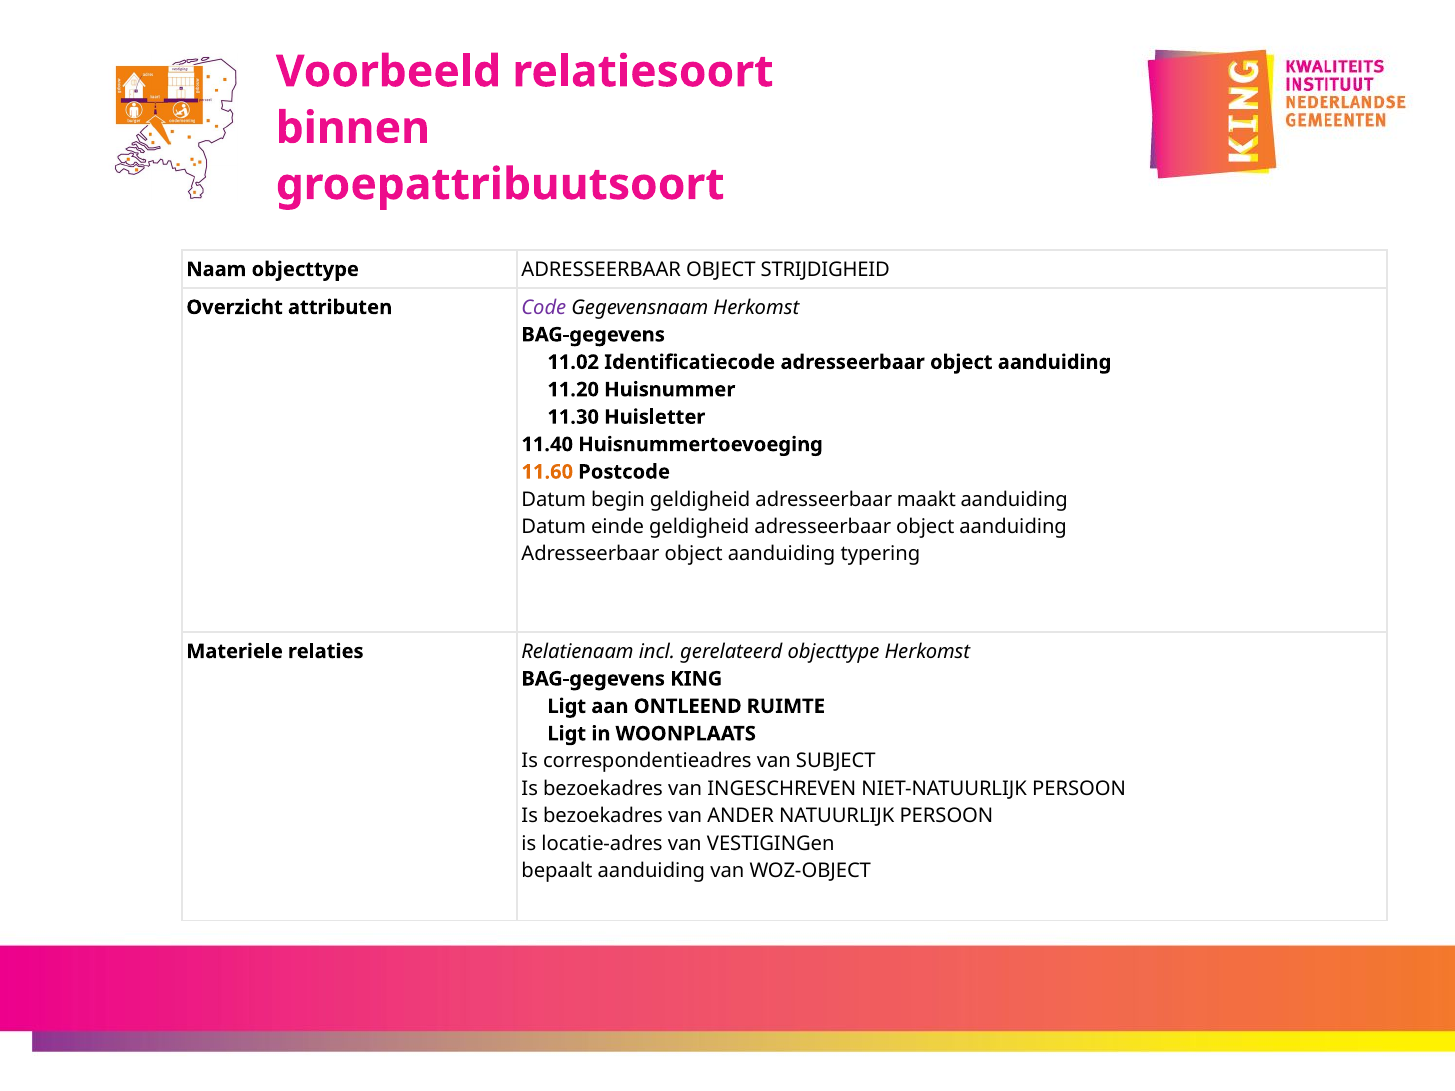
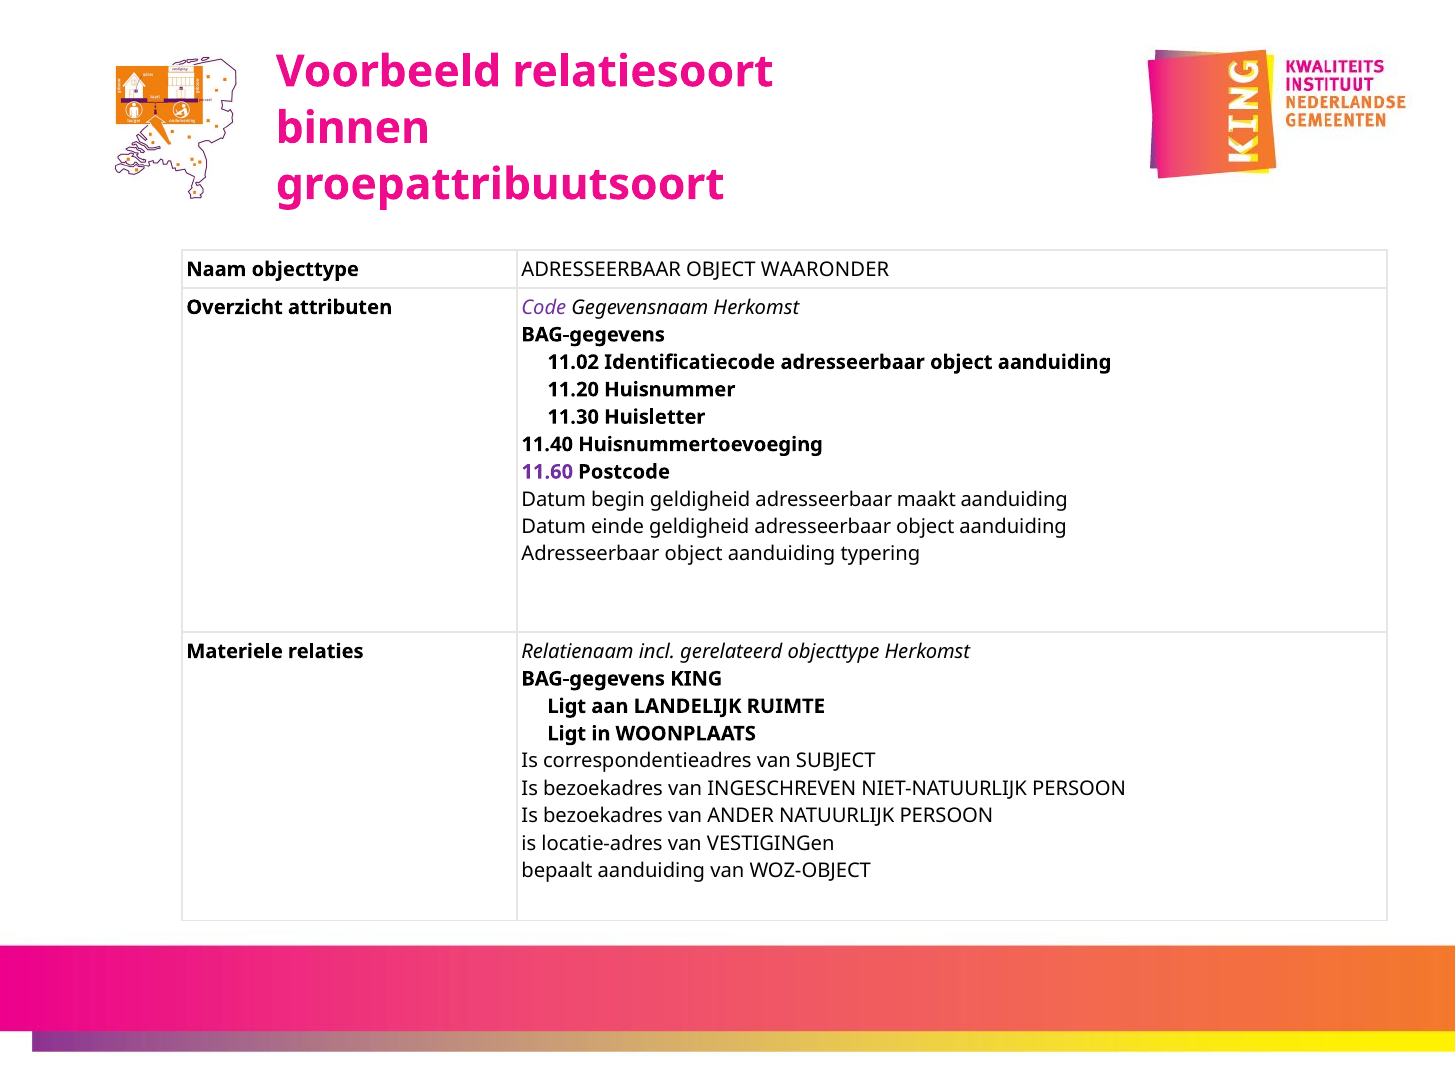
STRIJDIGHEID: STRIJDIGHEID -> WAARONDER
11.60 colour: orange -> purple
ONTLEEND: ONTLEEND -> LANDELIJK
